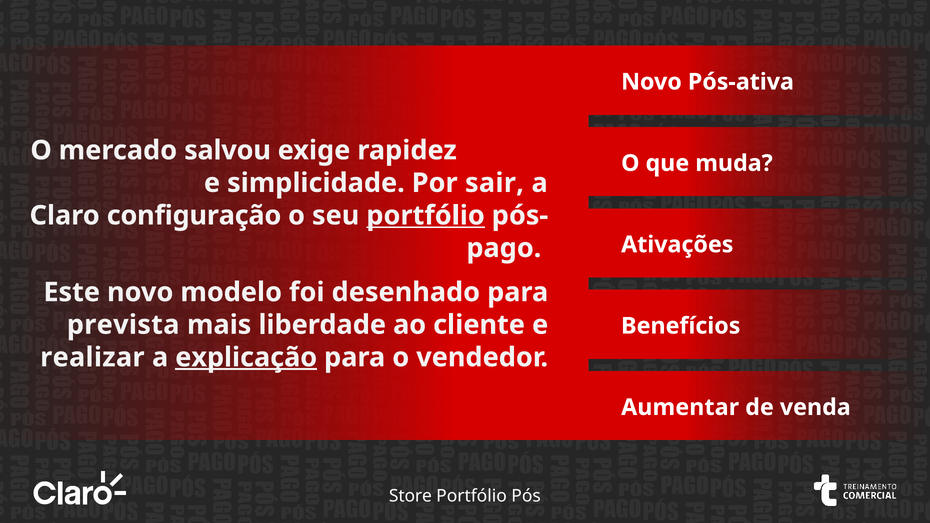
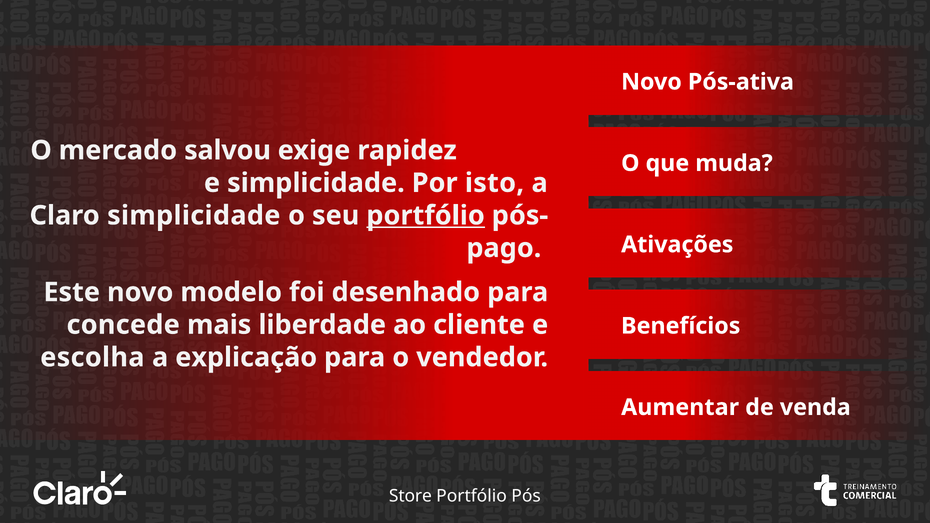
sair: sair -> isto
Claro configuração: configuração -> simplicidade
prevista: prevista -> concede
realizar: realizar -> escolha
explicação underline: present -> none
